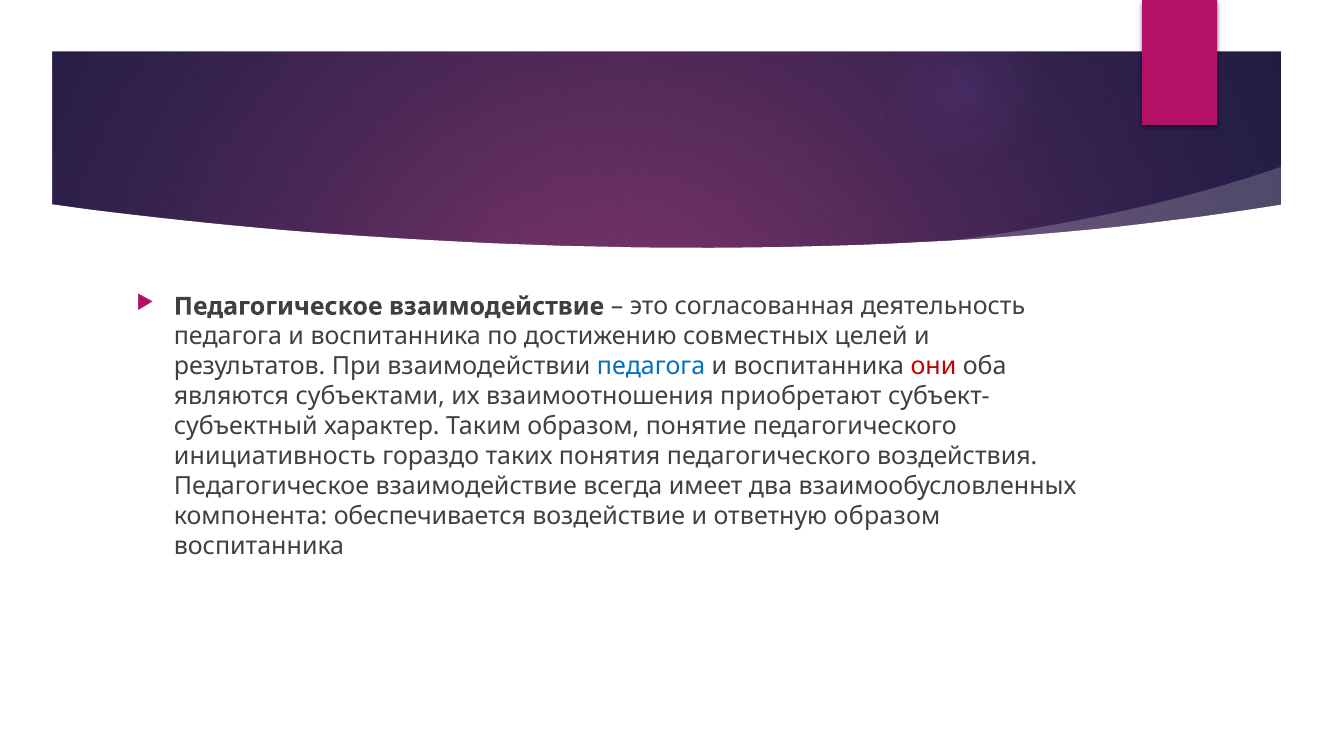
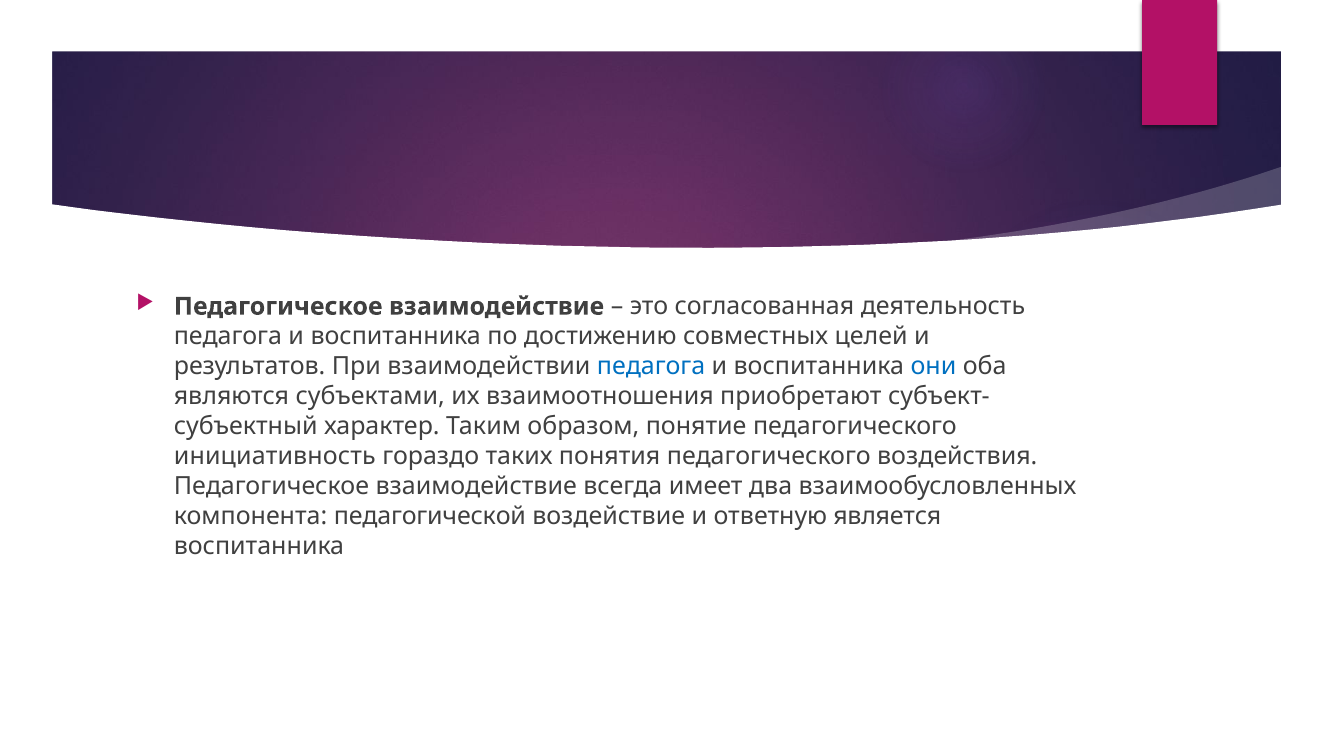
они colour: red -> blue
обеспечивается: обеспечивается -> педагогической
ответную образом: образом -> является
